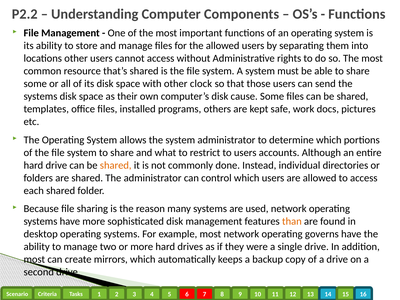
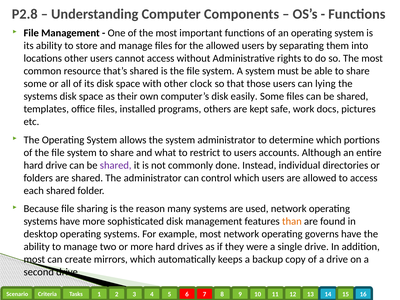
P2.2: P2.2 -> P2.8
send: send -> lying
cause: cause -> easily
shared at (116, 165) colour: orange -> purple
